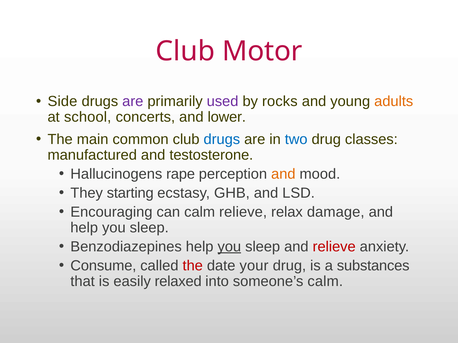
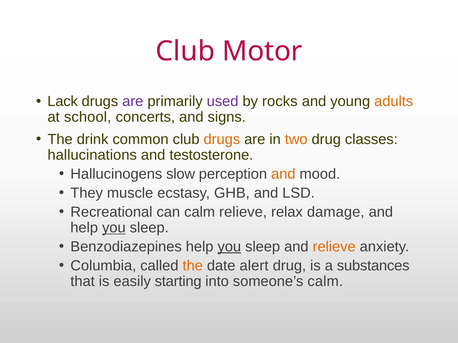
Side: Side -> Lack
lower: lower -> signs
main: main -> drink
drugs at (222, 139) colour: blue -> orange
two colour: blue -> orange
manufactured: manufactured -> hallucinations
rape: rape -> slow
starting: starting -> muscle
Encouraging: Encouraging -> Recreational
you at (114, 228) underline: none -> present
relieve at (334, 247) colour: red -> orange
Consume: Consume -> Columbia
the at (193, 266) colour: red -> orange
your: your -> alert
relaxed: relaxed -> starting
